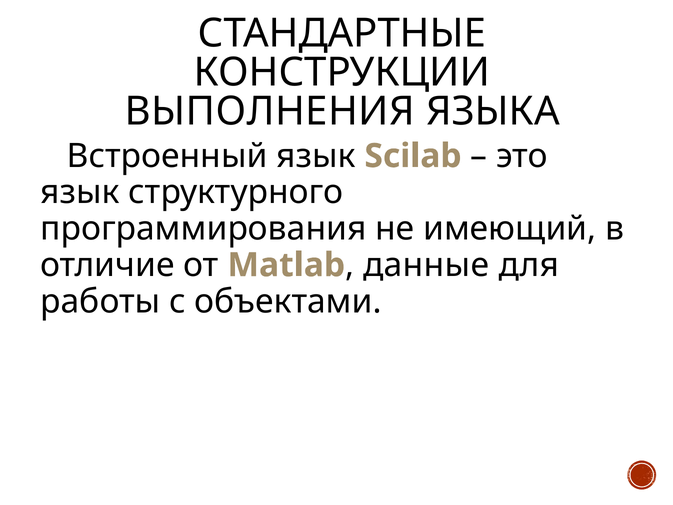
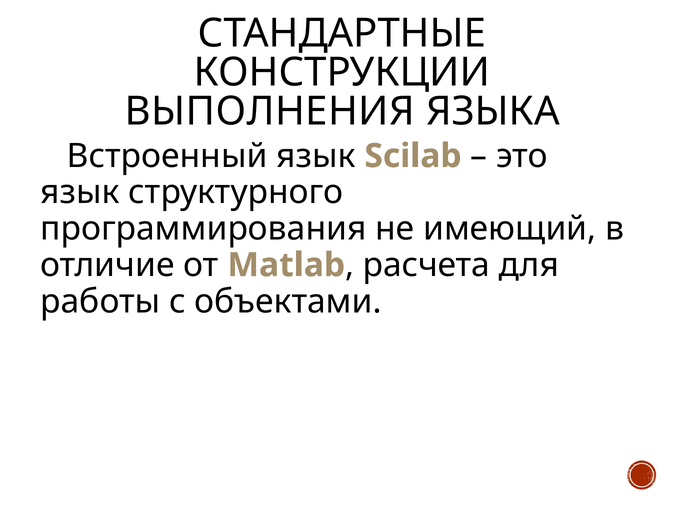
данные: данные -> расчета
